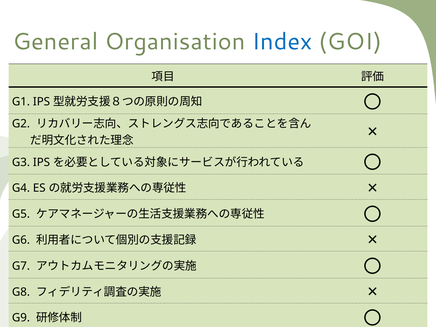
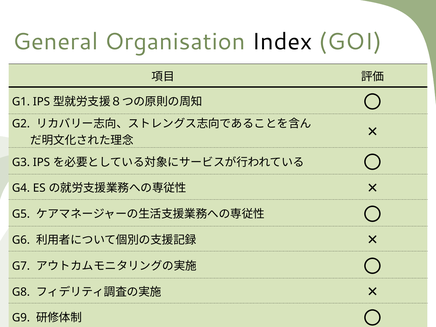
Index colour: blue -> black
